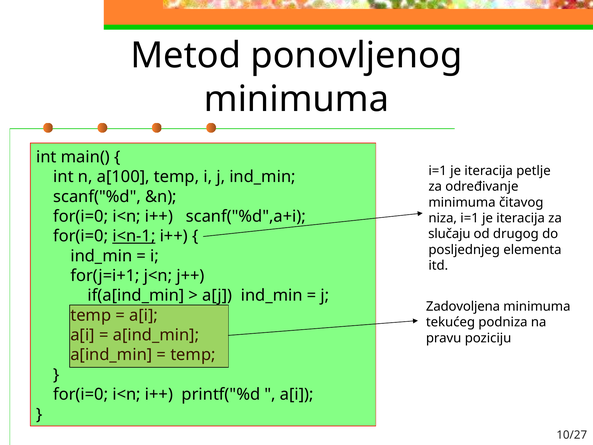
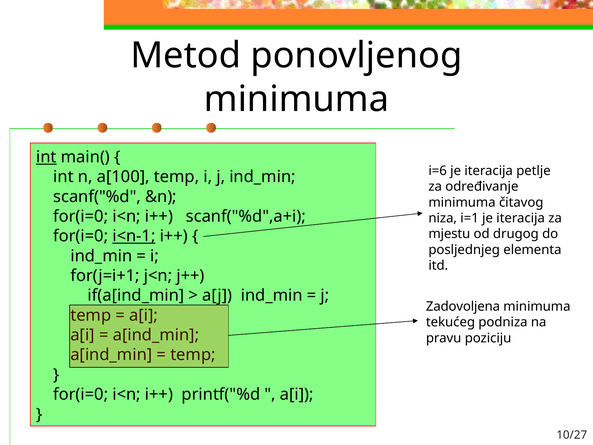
int at (46, 157) underline: none -> present
i=1 at (438, 171): i=1 -> i=6
slučaju: slučaju -> mjestu
